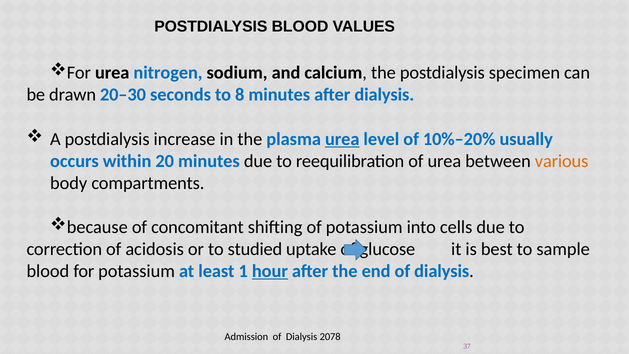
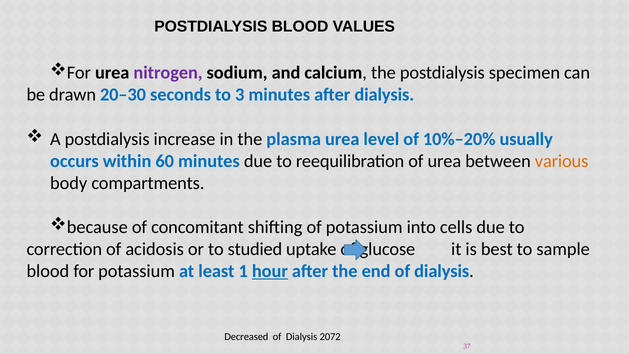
nitrogen colour: blue -> purple
8: 8 -> 3
urea at (342, 139) underline: present -> none
20: 20 -> 60
Admission: Admission -> Decreased
2078: 2078 -> 2072
